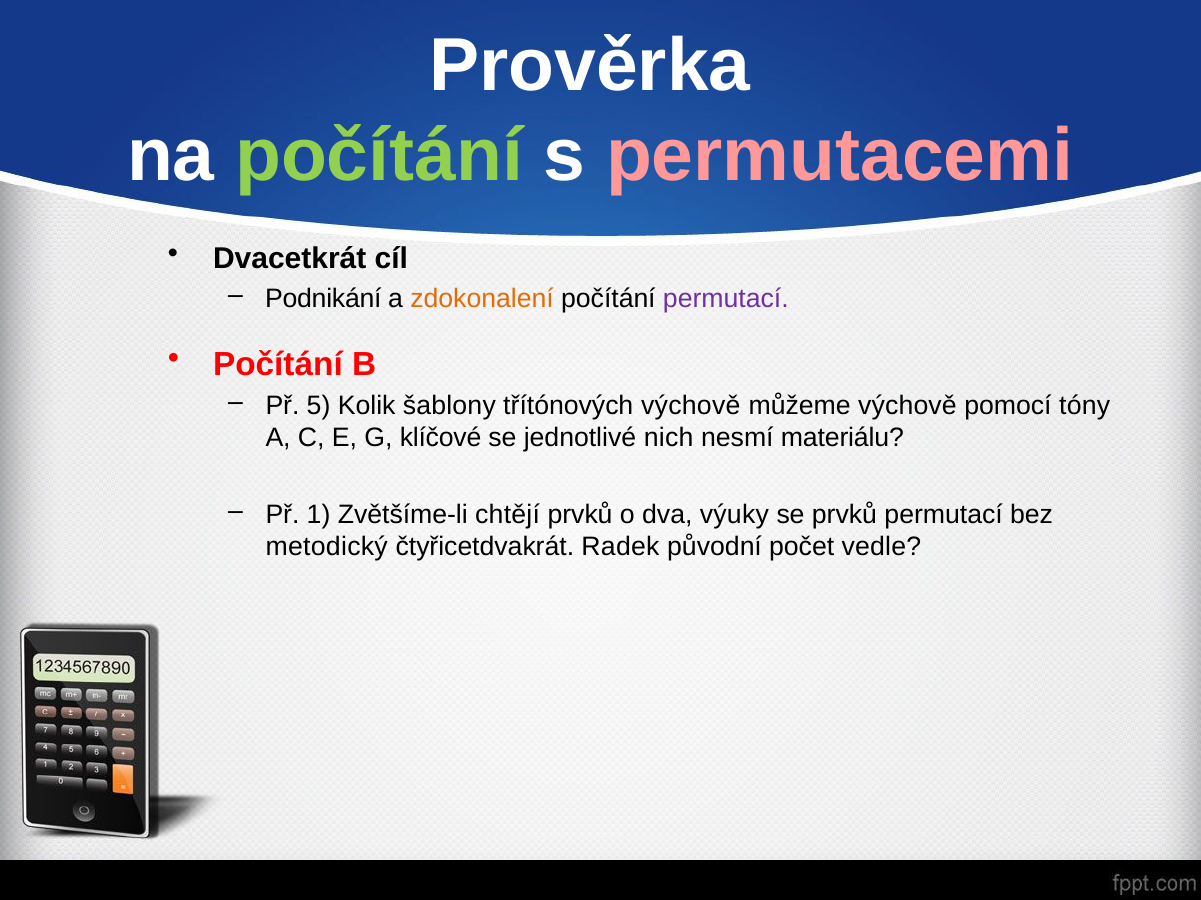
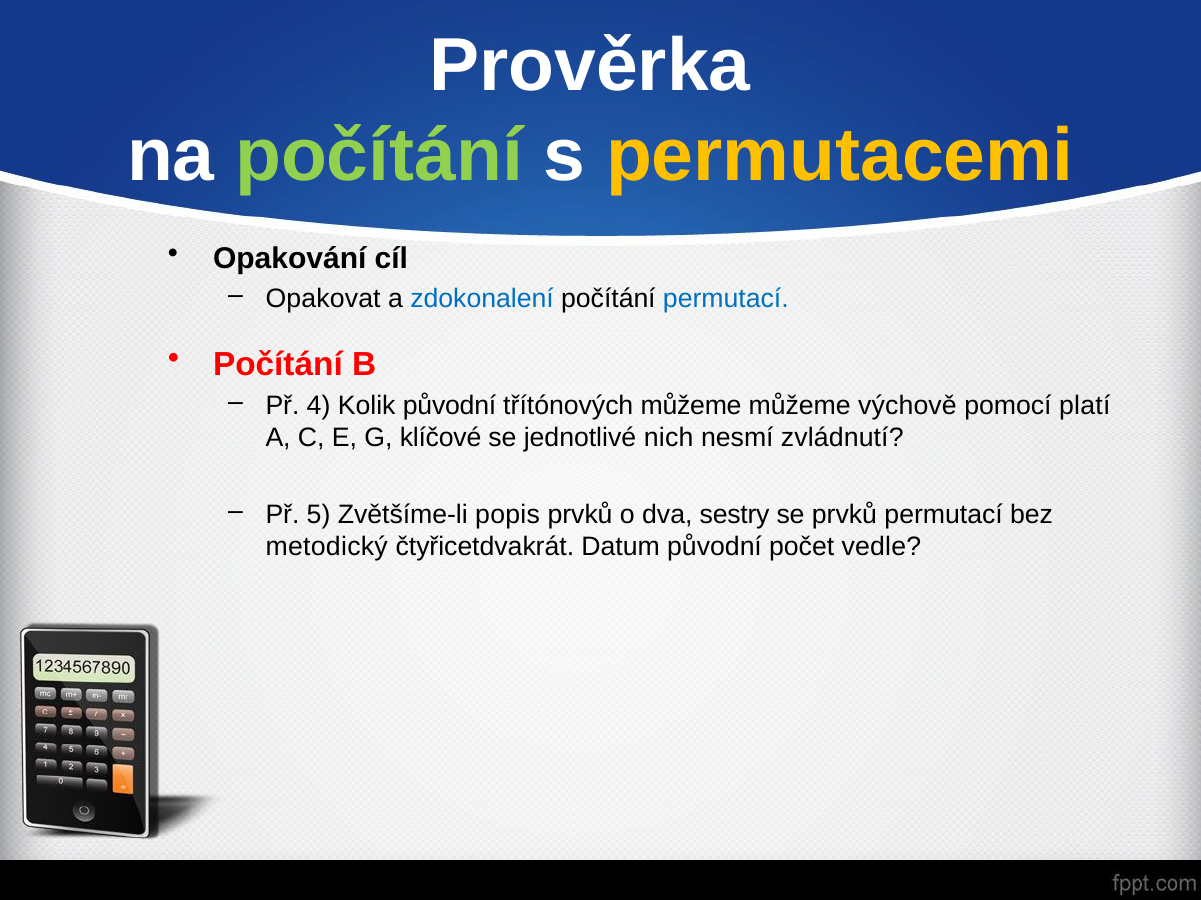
permutacemi colour: pink -> yellow
Dvacetkrát: Dvacetkrát -> Opakování
Podnikání: Podnikání -> Opakovat
zdokonalení colour: orange -> blue
permutací at (726, 299) colour: purple -> blue
5: 5 -> 4
Kolik šablony: šablony -> původní
třítónových výchově: výchově -> můžeme
tóny: tóny -> platí
materiálu: materiálu -> zvládnutí
1: 1 -> 5
chtějí: chtějí -> popis
výuky: výuky -> sestry
Radek: Radek -> Datum
